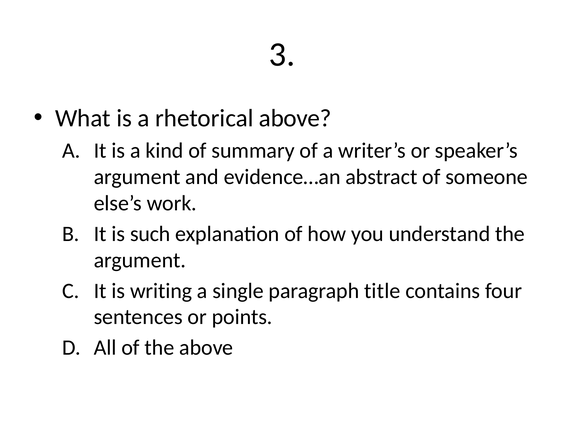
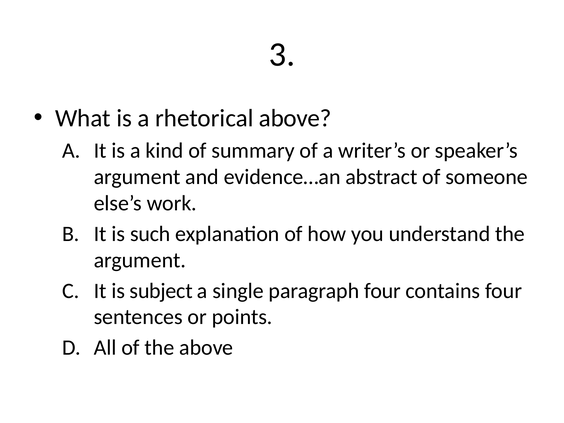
writing: writing -> subject
paragraph title: title -> four
